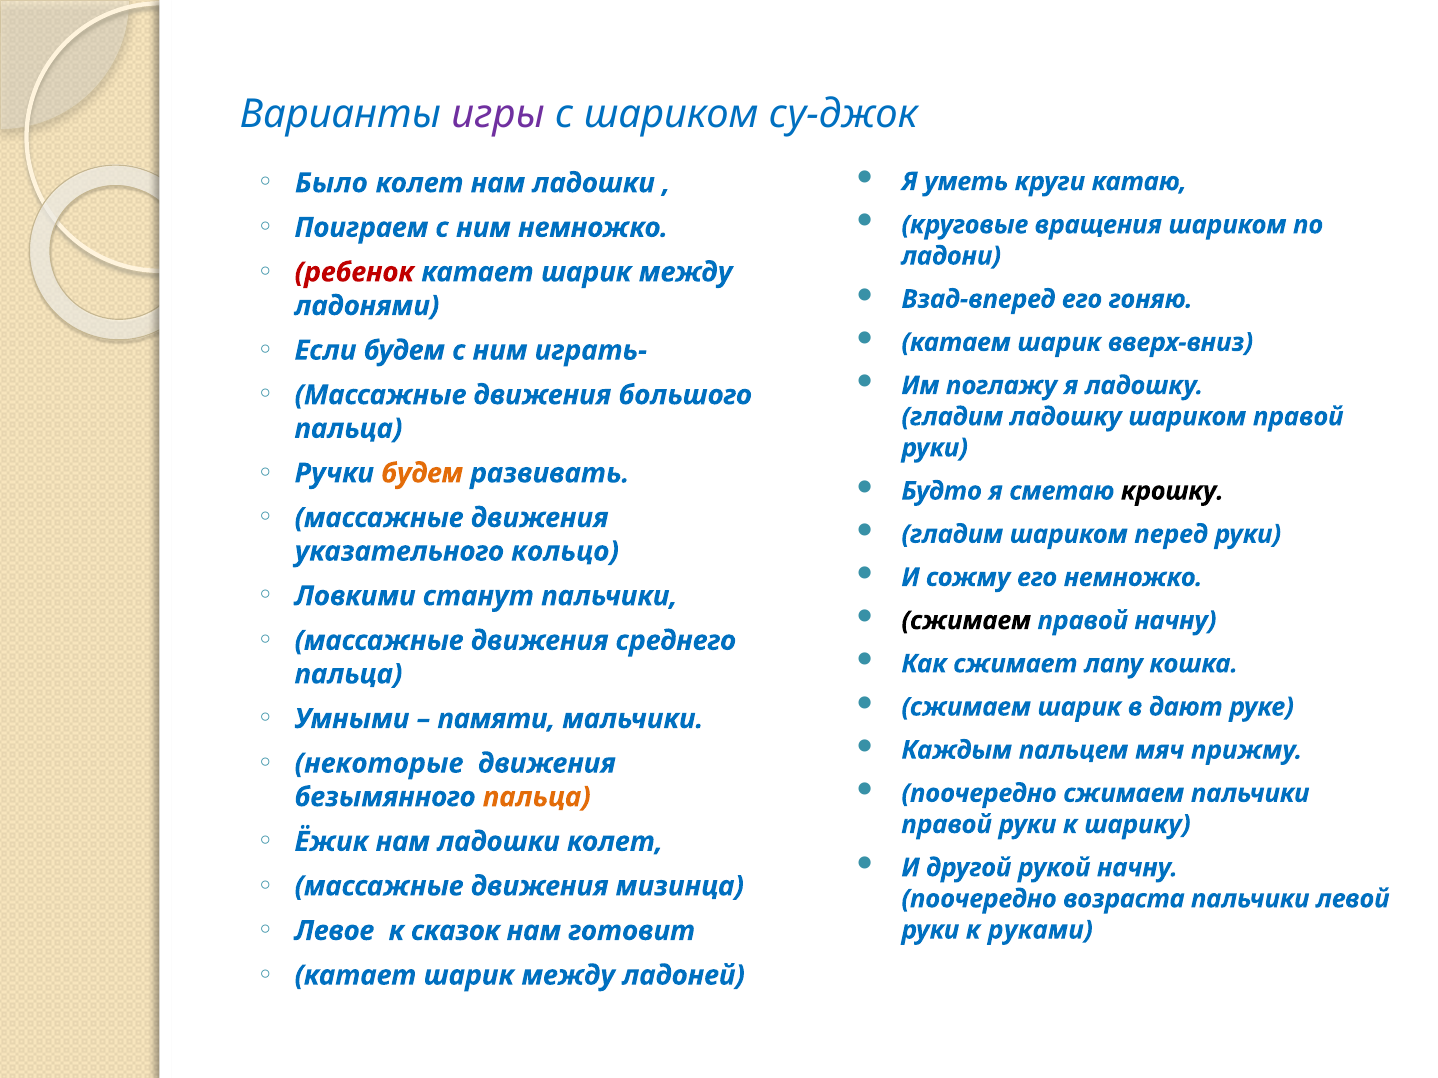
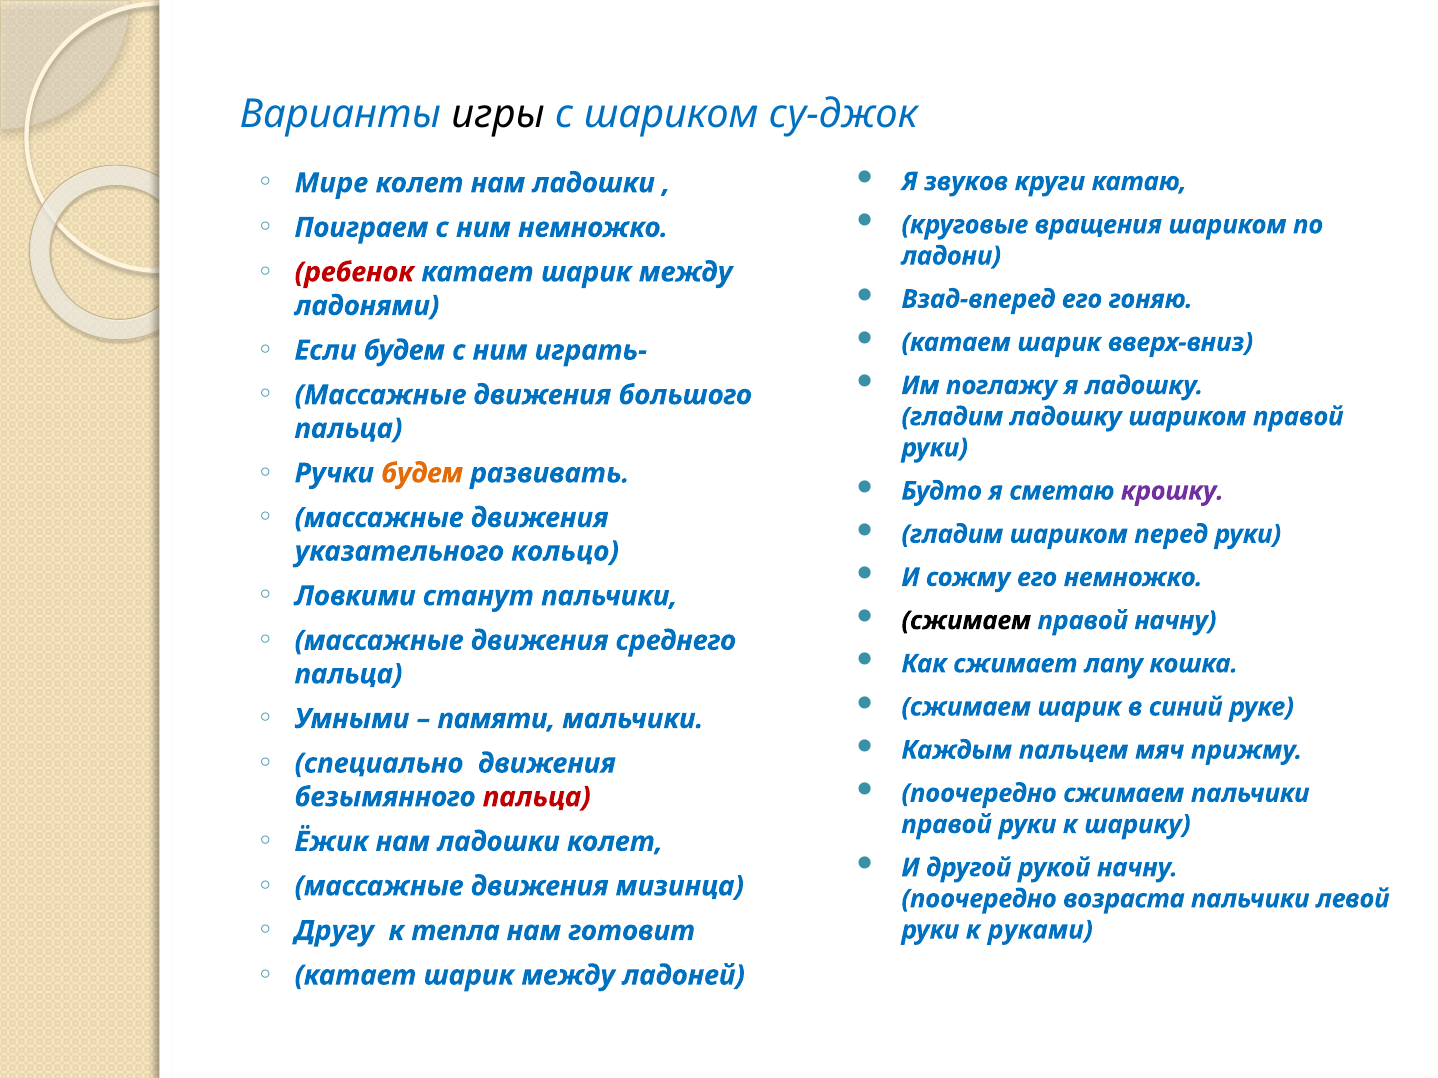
игры colour: purple -> black
уметь: уметь -> звуков
Было: Было -> Мире
крошку colour: black -> purple
дают: дают -> синий
некоторые: некоторые -> специально
пальца at (537, 797) colour: orange -> red
Левое: Левое -> Другу
сказок: сказок -> тепла
